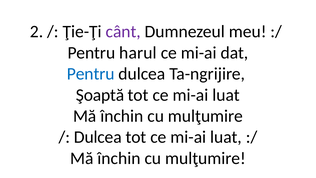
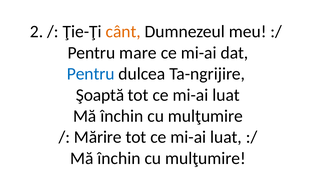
cânt colour: purple -> orange
harul: harul -> mare
Dulcea at (98, 137): Dulcea -> Mărire
